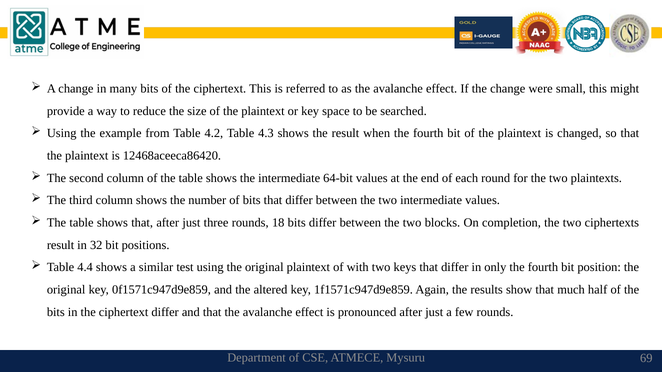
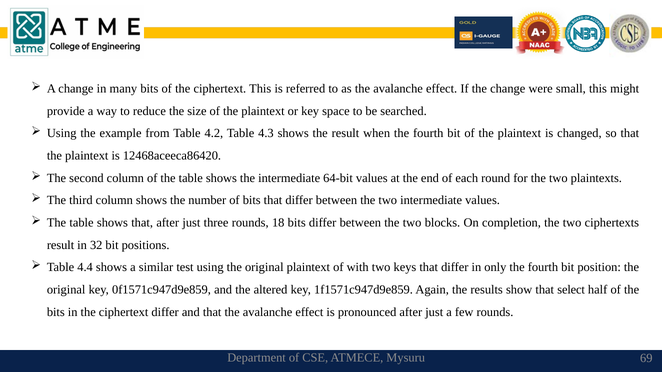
much: much -> select
